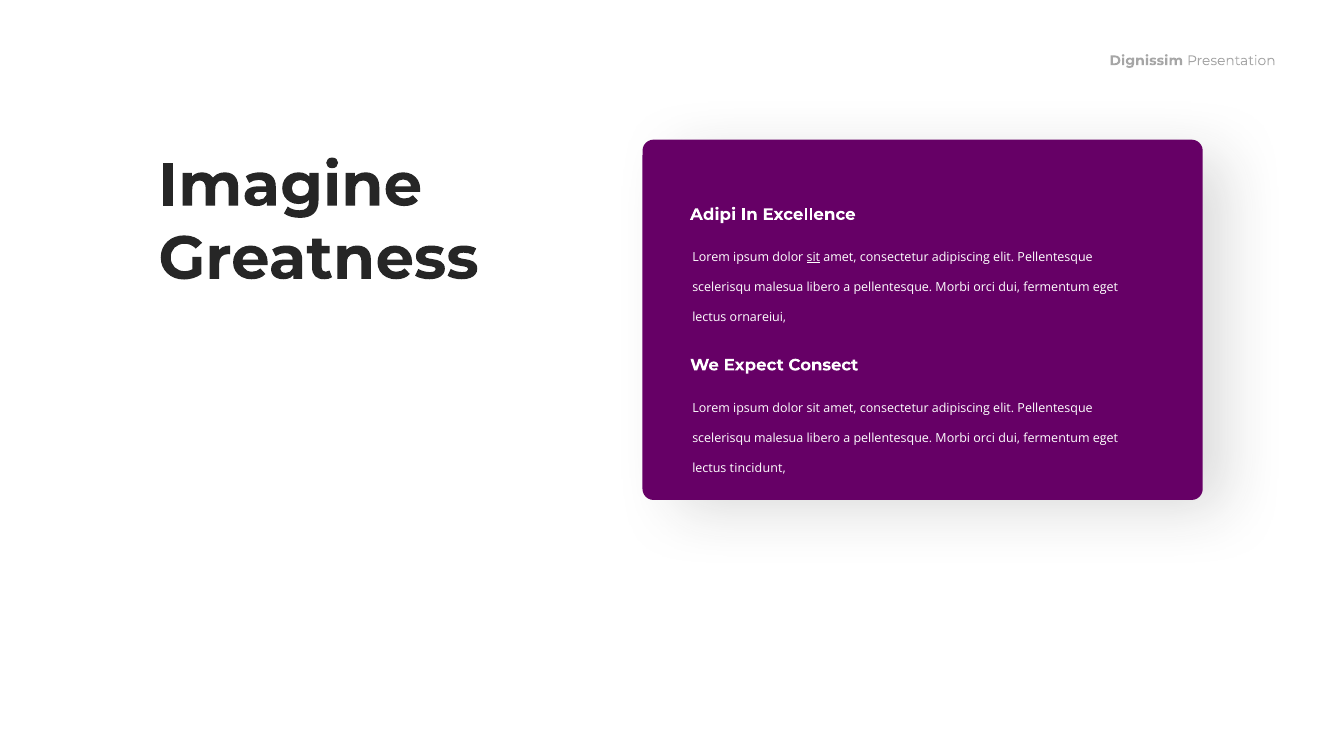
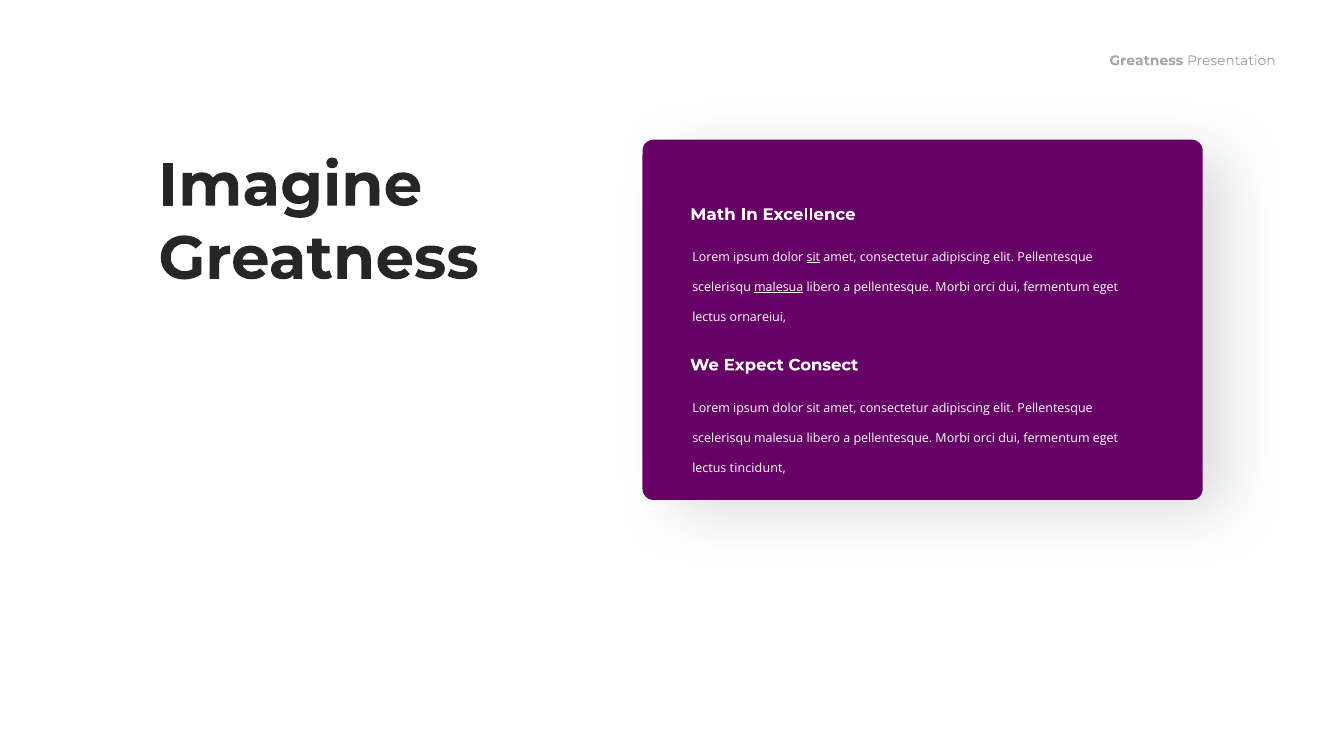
Dignissim at (1146, 61): Dignissim -> Greatness
Adipi: Adipi -> Math
malesua at (779, 287) underline: none -> present
